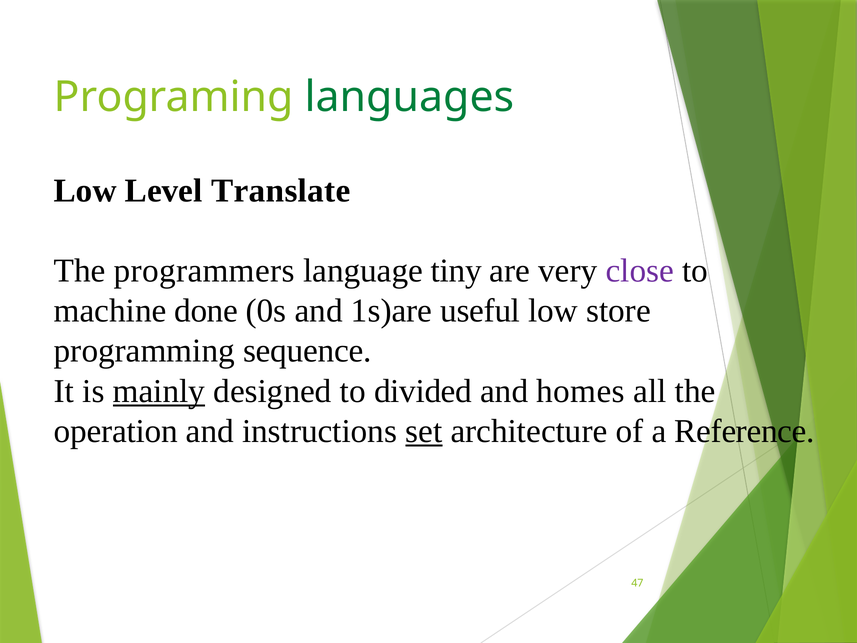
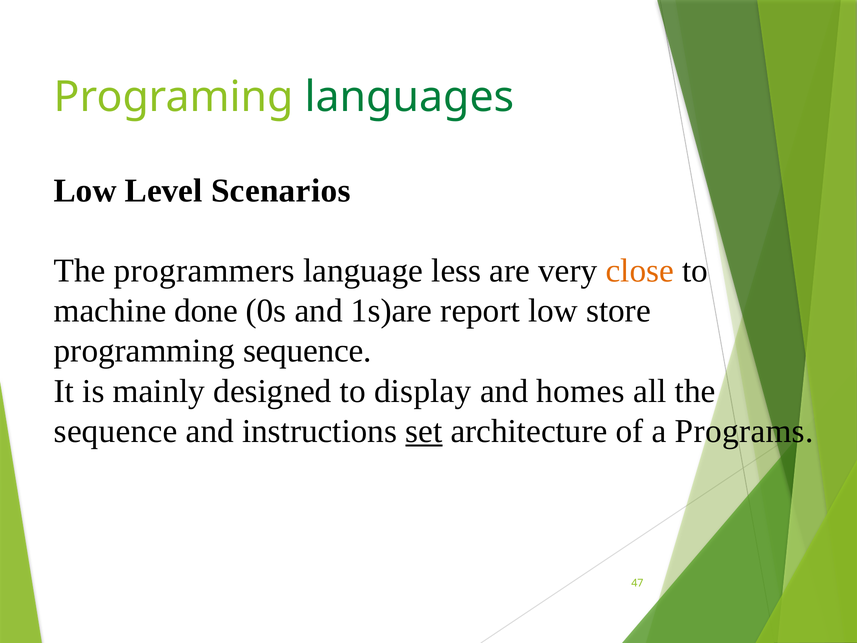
Translate: Translate -> Scenarios
tiny: tiny -> less
close colour: purple -> orange
useful: useful -> report
mainly underline: present -> none
divided: divided -> display
operation at (116, 431): operation -> sequence
Reference: Reference -> Programs
